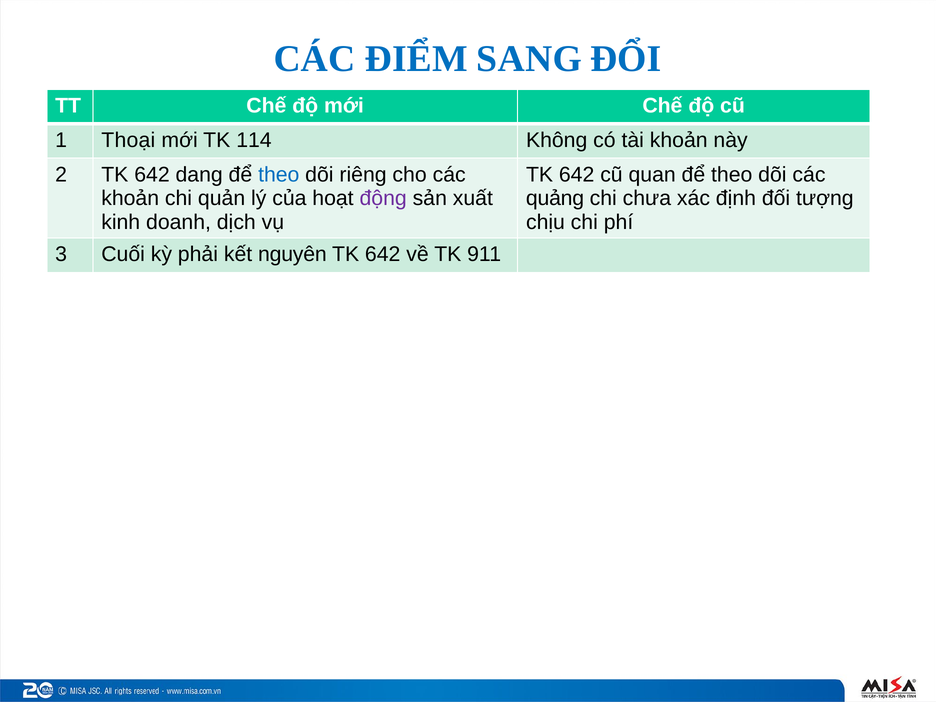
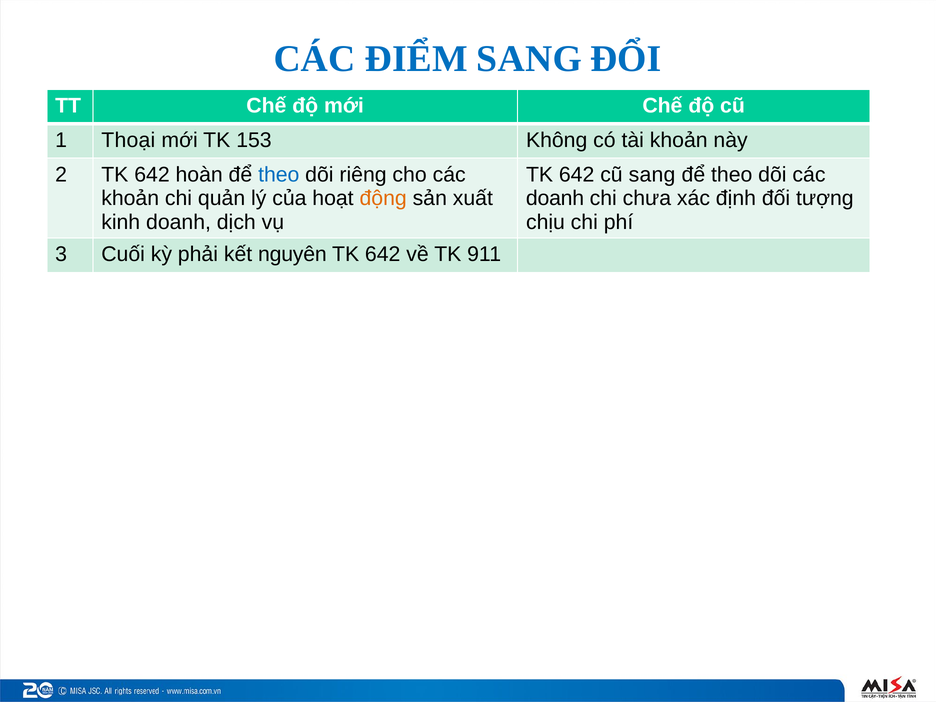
114: 114 -> 153
dang: dang -> hoàn
cũ quan: quan -> sang
động colour: purple -> orange
quảng at (555, 199): quảng -> doanh
